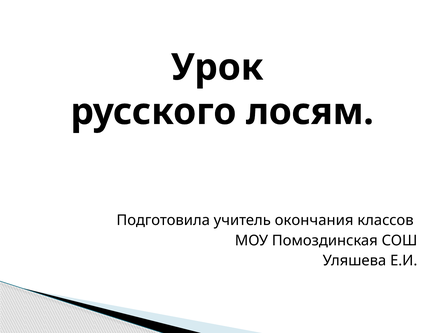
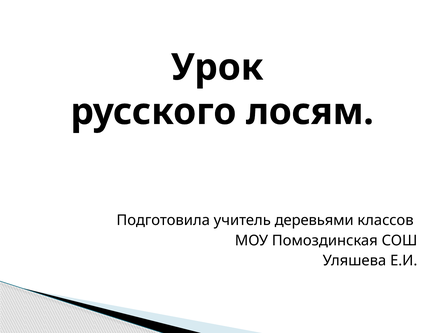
окончания: окончания -> деревьями
